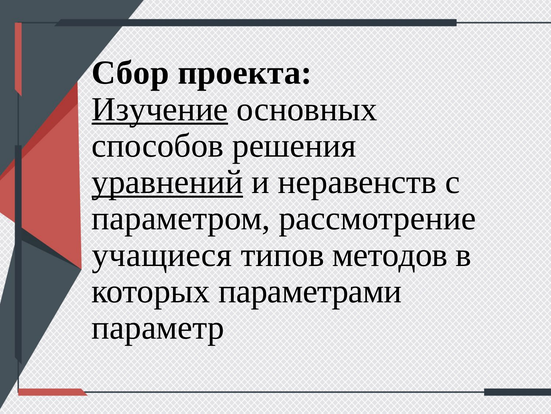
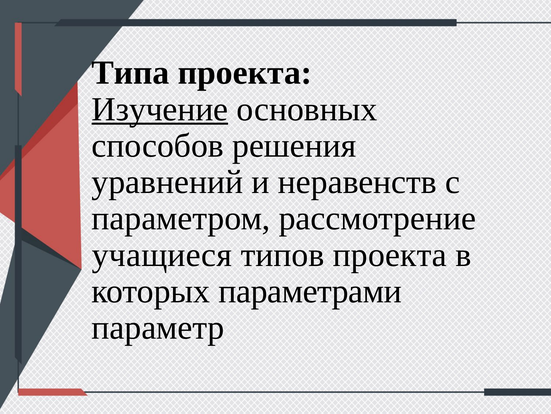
Сбор: Сбор -> Типа
уравнений underline: present -> none
типов методов: методов -> проекта
